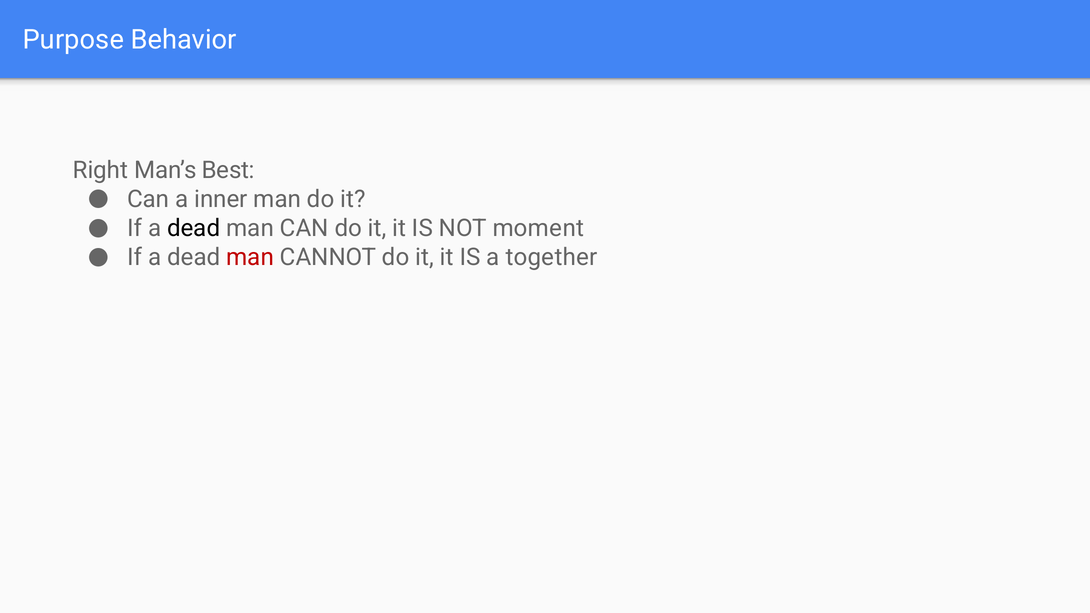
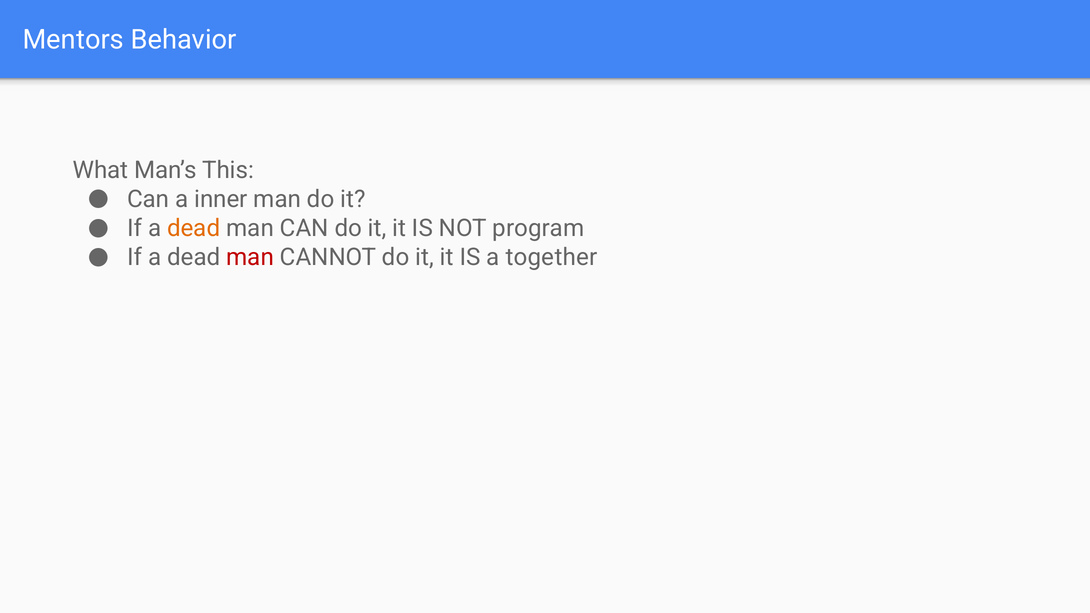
Purpose: Purpose -> Mentors
Right: Right -> What
Best: Best -> This
dead at (194, 228) colour: black -> orange
moment: moment -> program
